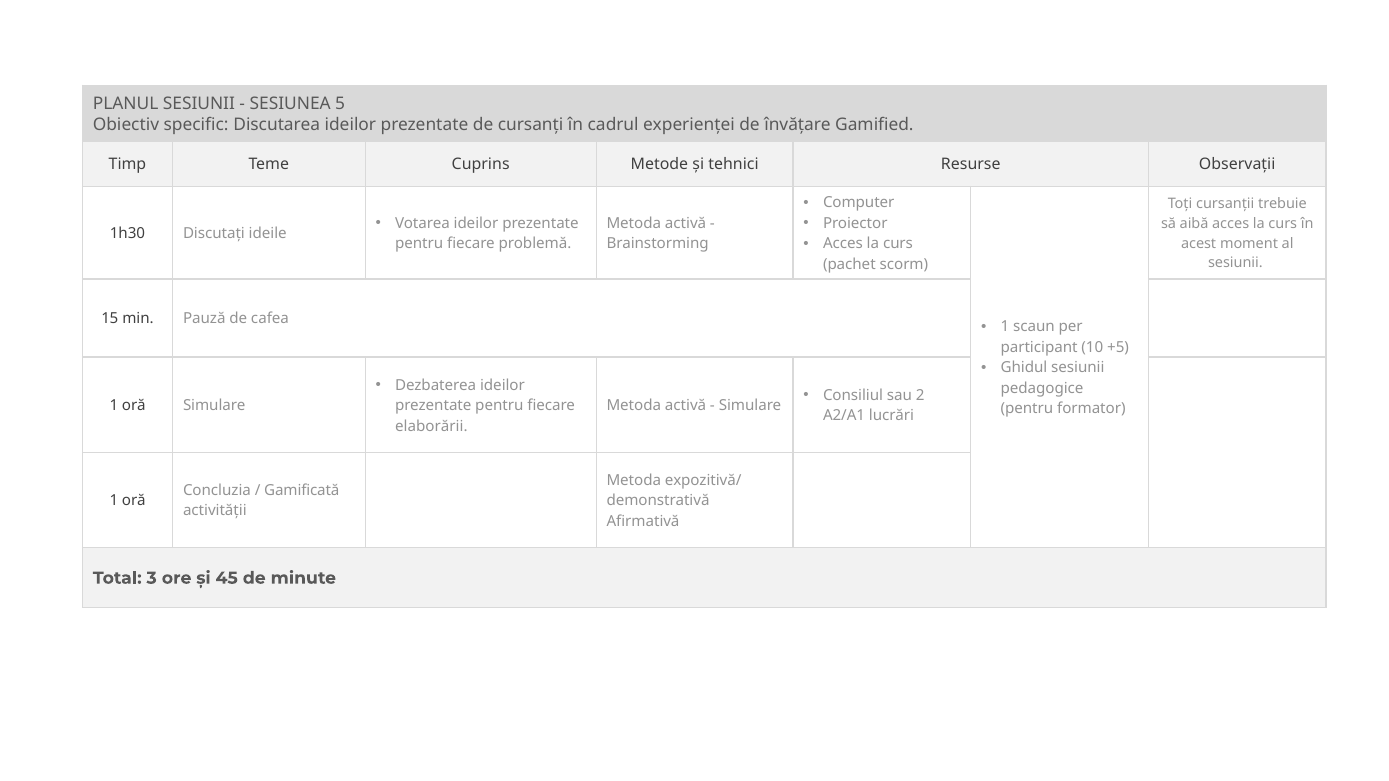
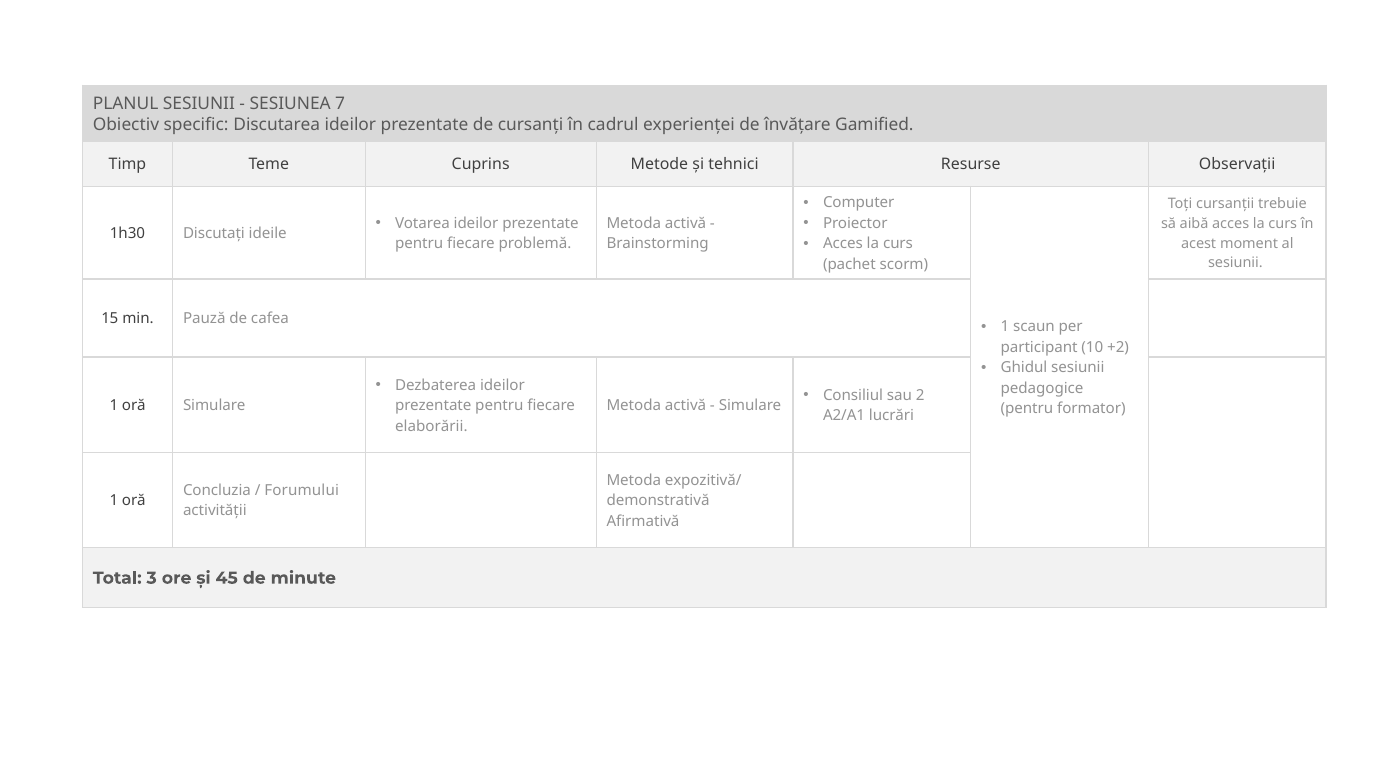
5: 5 -> 7
+5: +5 -> +2
Gamificată: Gamificată -> Forumului
